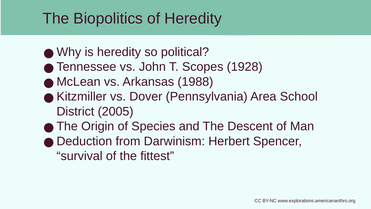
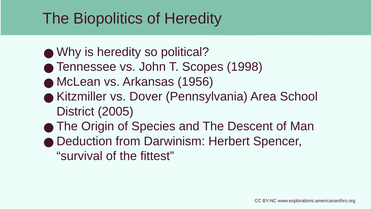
1928: 1928 -> 1998
1988: 1988 -> 1956
